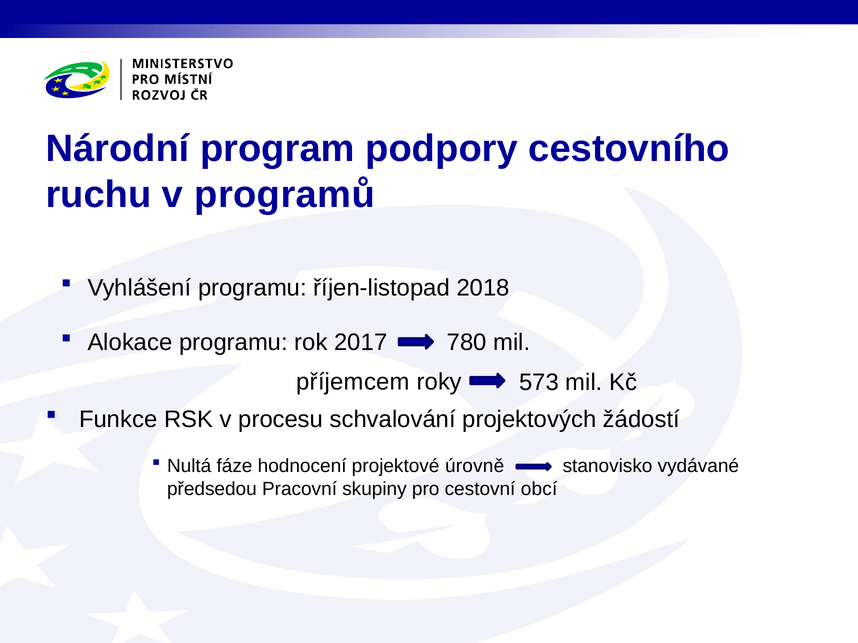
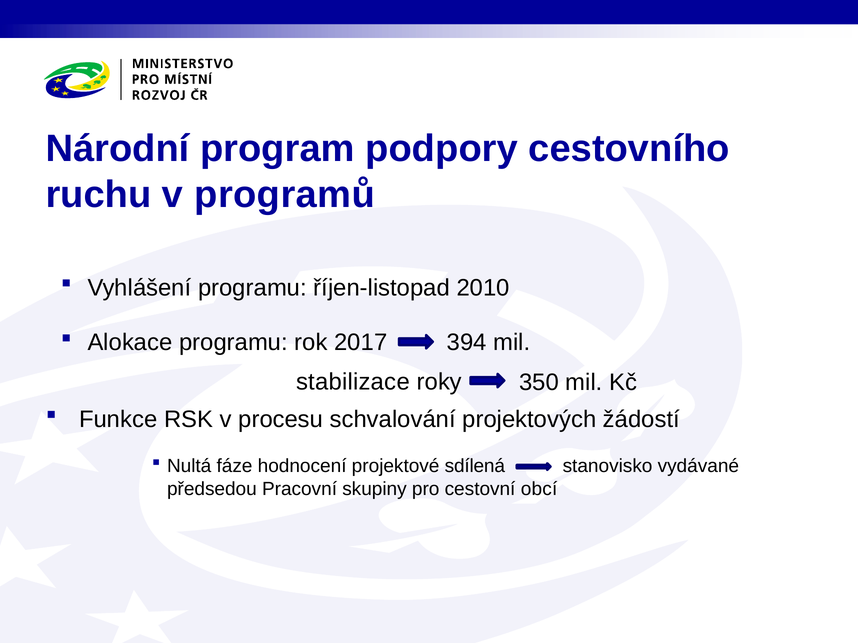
2018: 2018 -> 2010
780: 780 -> 394
příjemcem: příjemcem -> stabilizace
573: 573 -> 350
úrovně: úrovně -> sdílená
